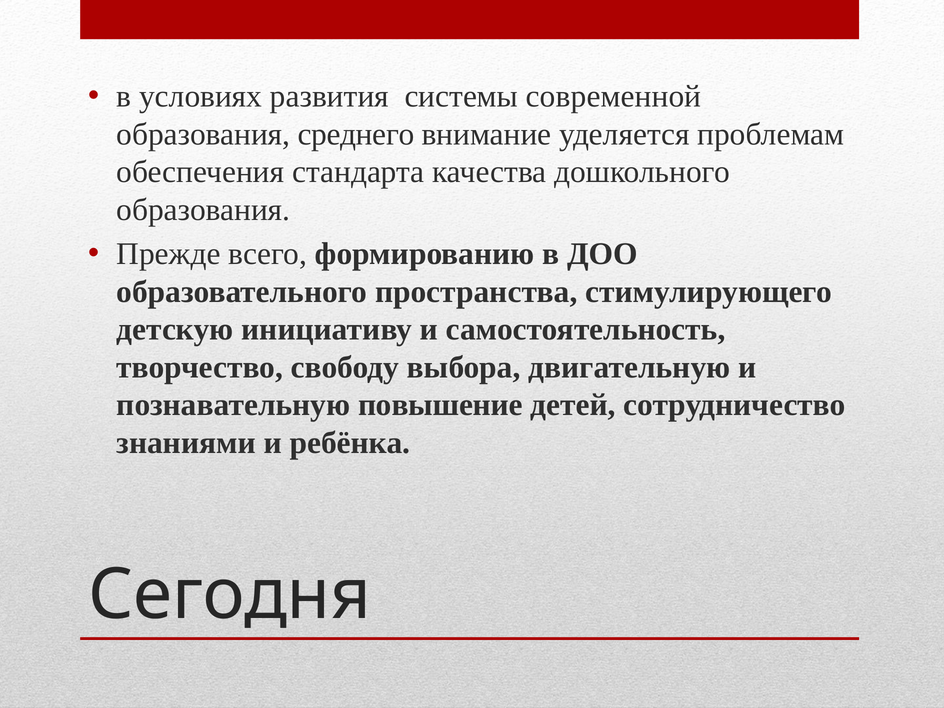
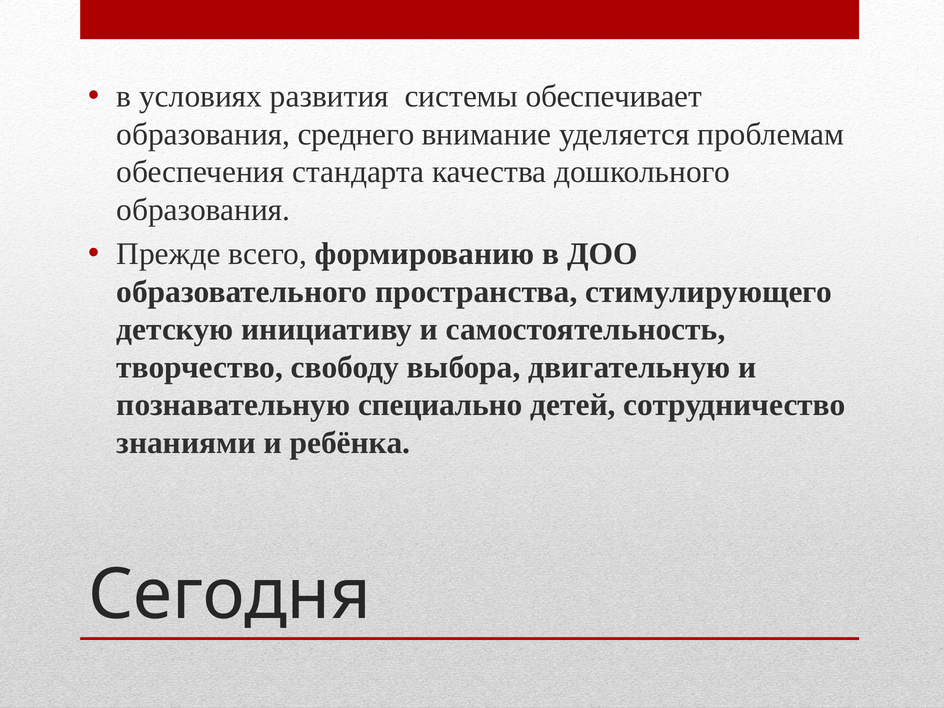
современной: современной -> обеспечивает
повышение: повышение -> специально
